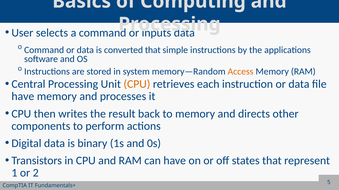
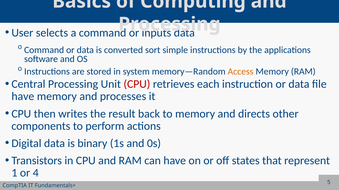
converted that: that -> sort
CPU at (137, 84) colour: orange -> red
2: 2 -> 4
